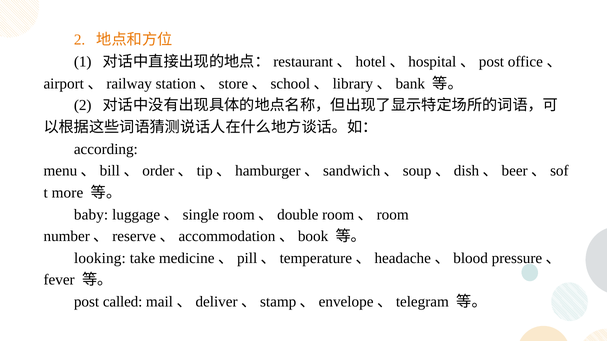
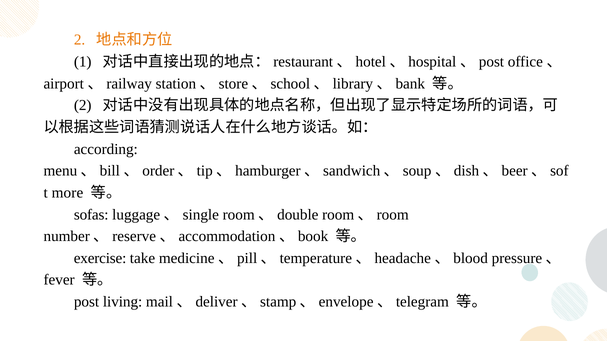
baby: baby -> sofas
looking: looking -> exercise
called: called -> living
